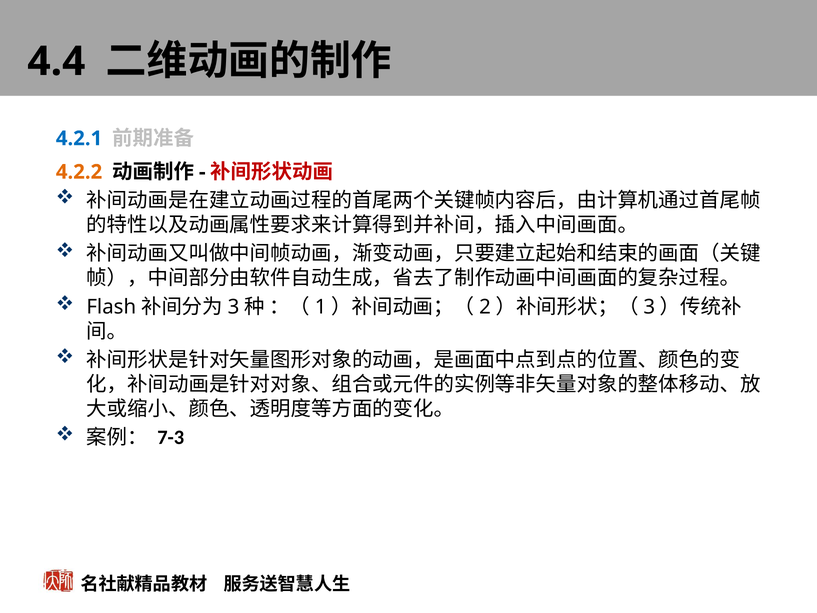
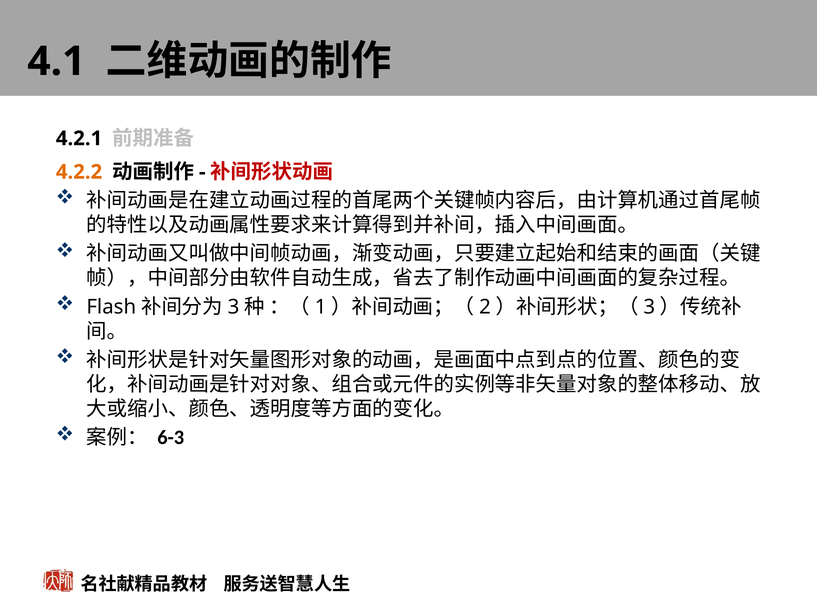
4.4: 4.4 -> 4.1
4.2.1 colour: blue -> black
7-3: 7-3 -> 6-3
